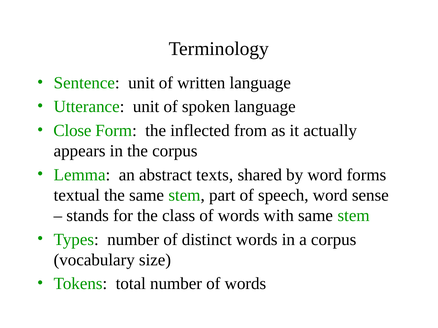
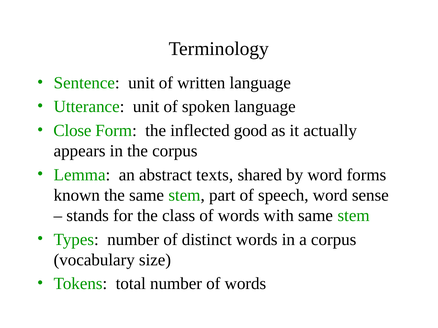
from: from -> good
textual: textual -> known
